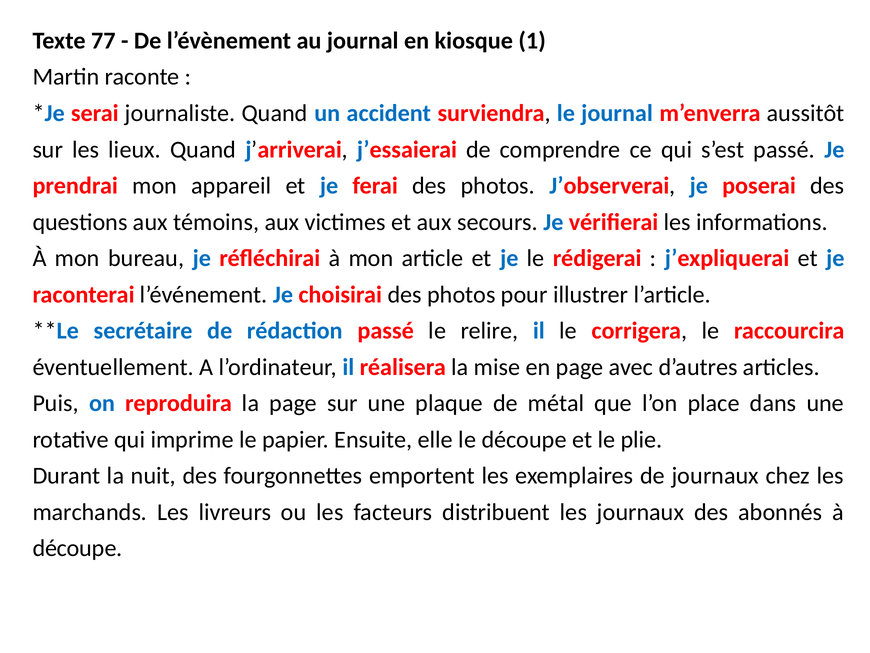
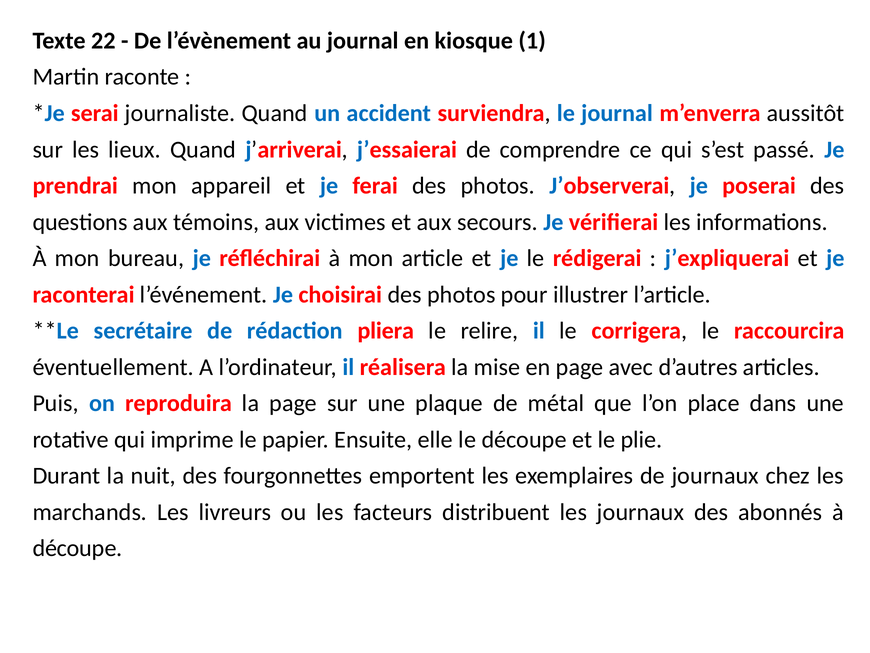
77: 77 -> 22
rédaction passé: passé -> pliera
